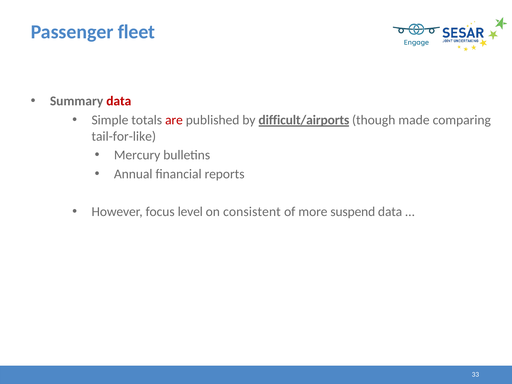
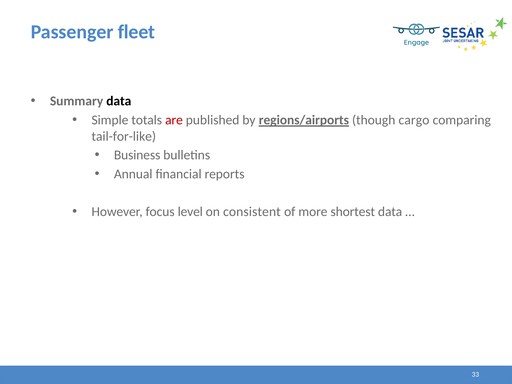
data at (119, 101) colour: red -> black
difficult/airports: difficult/airports -> regions/airports
made: made -> cargo
Mercury: Mercury -> Business
suspend: suspend -> shortest
